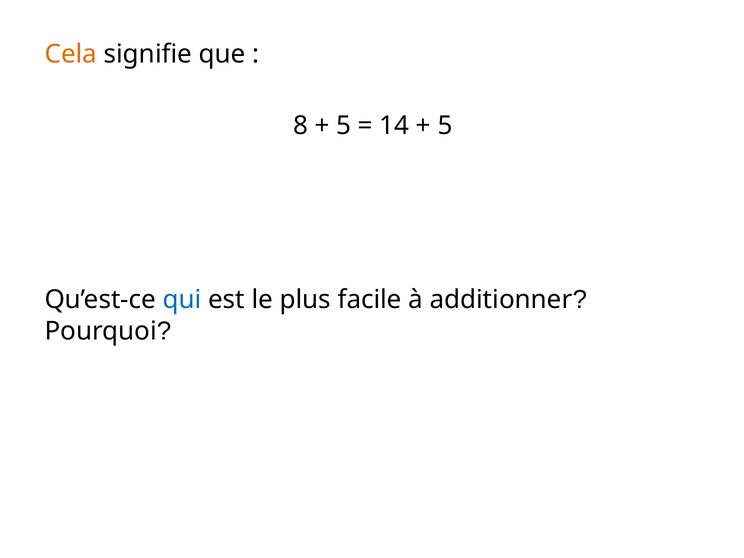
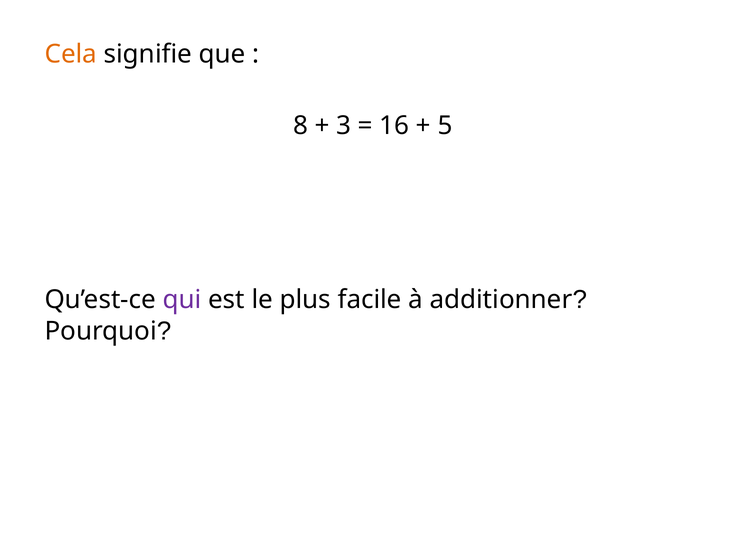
5 at (344, 126): 5 -> 3
14: 14 -> 16
qui colour: blue -> purple
